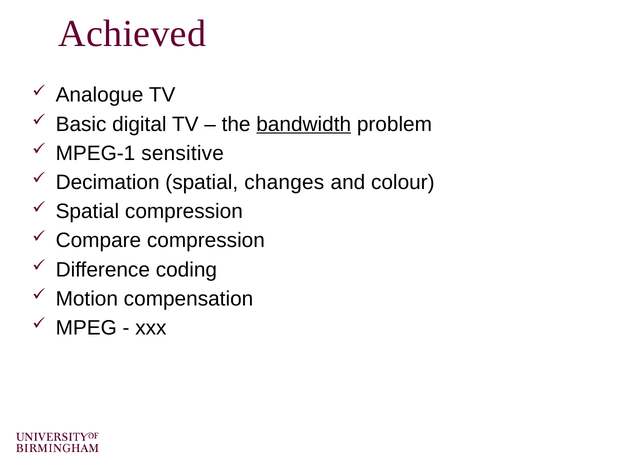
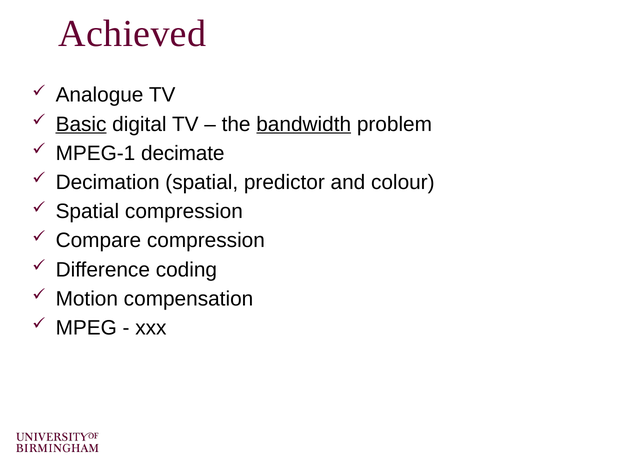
Basic underline: none -> present
sensitive: sensitive -> decimate
changes: changes -> predictor
